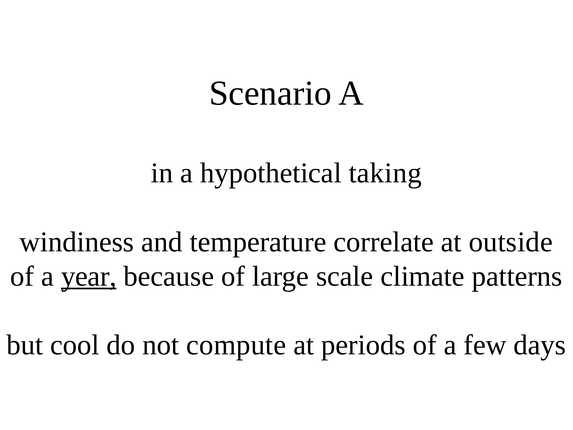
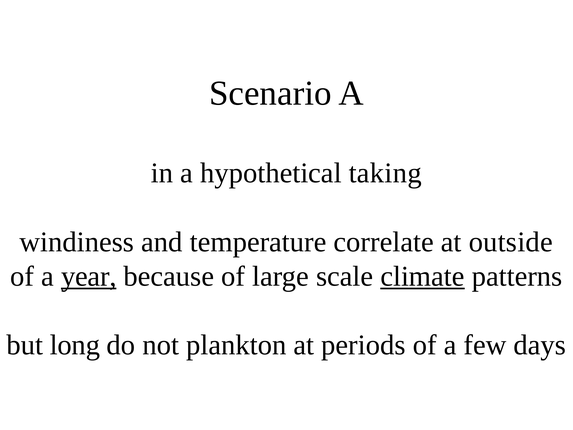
climate underline: none -> present
cool: cool -> long
compute: compute -> plankton
